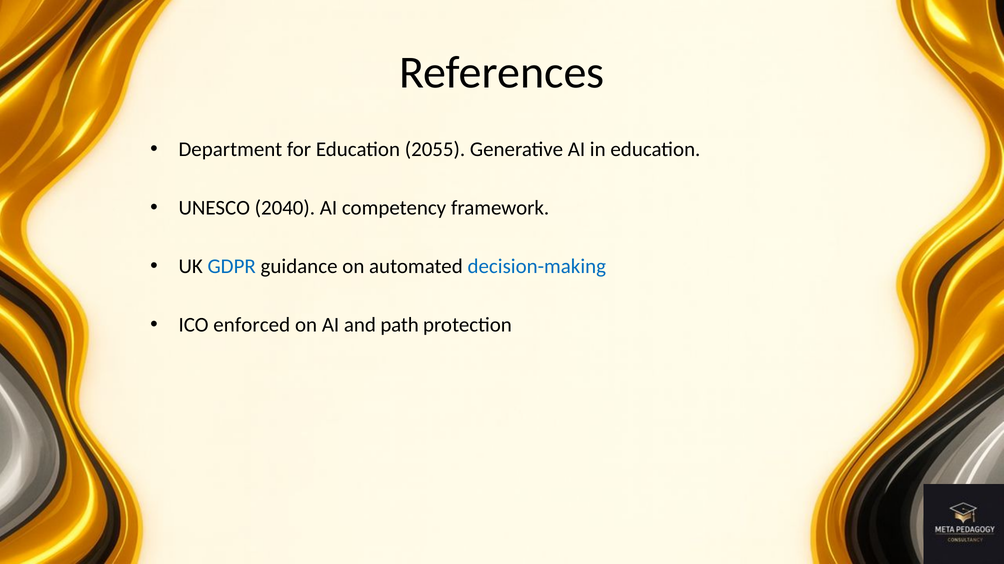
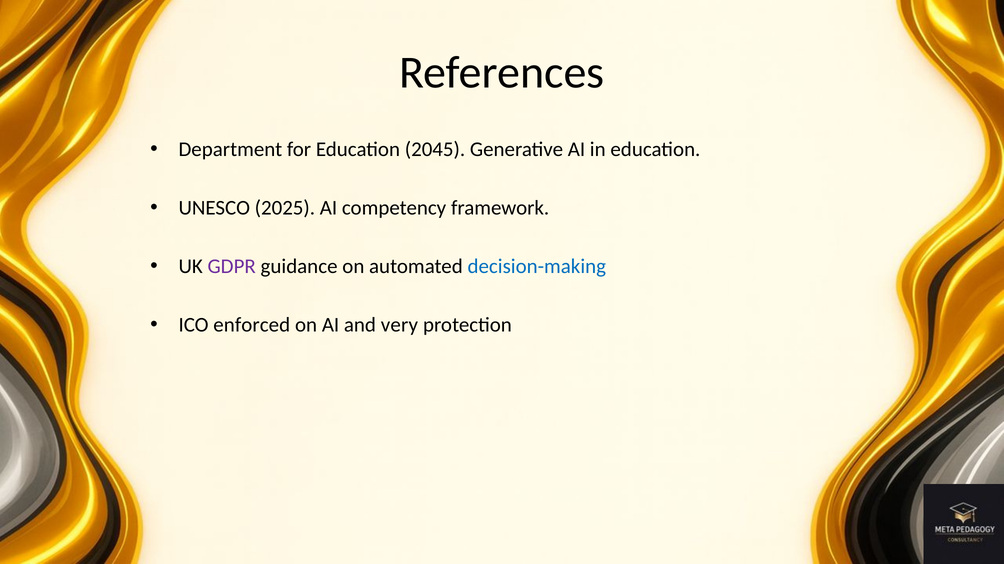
2055: 2055 -> 2045
2040: 2040 -> 2025
GDPR colour: blue -> purple
path: path -> very
